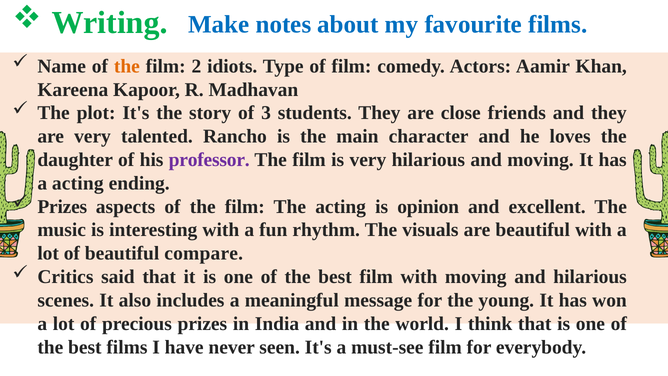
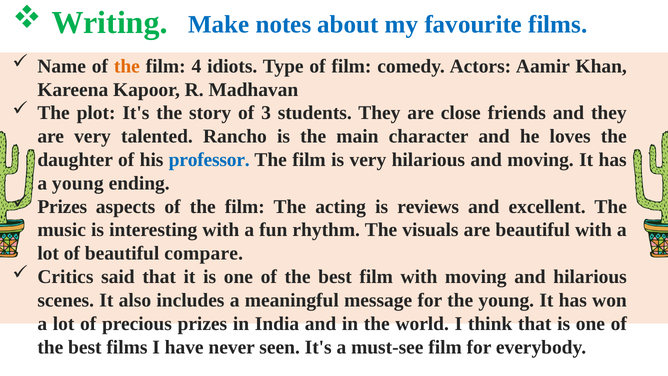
2: 2 -> 4
professor colour: purple -> blue
a acting: acting -> young
opinion: opinion -> reviews
